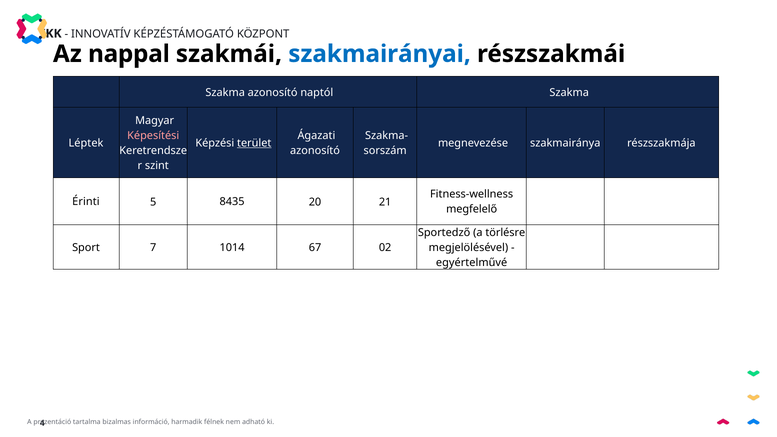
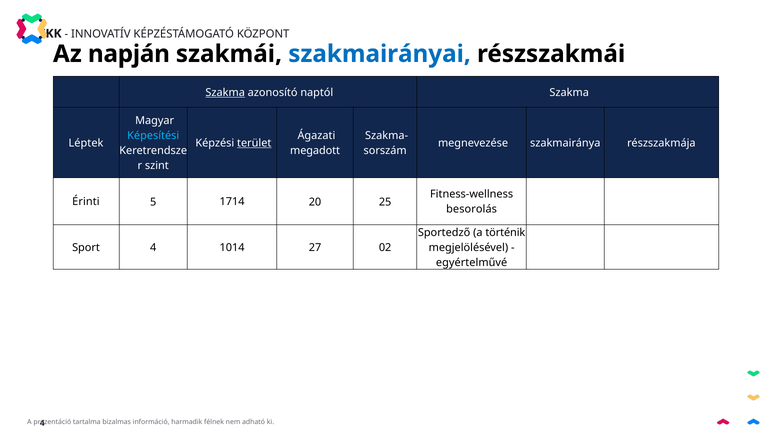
nappal: nappal -> napján
Szakma at (225, 92) underline: none -> present
Képesítési colour: pink -> light blue
azonosító at (315, 151): azonosító -> megadott
8435: 8435 -> 1714
21: 21 -> 25
megfelelő: megfelelő -> besorolás
törlésre: törlésre -> történik
Sport 7: 7 -> 4
67: 67 -> 27
